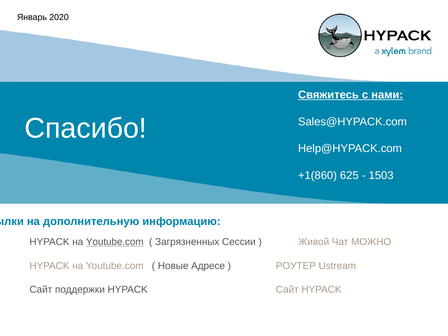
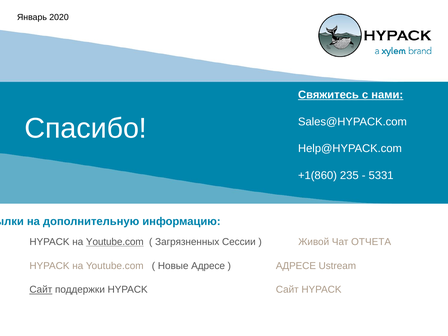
625: 625 -> 235
1503: 1503 -> 5331
МОЖНО: МОЖНО -> ОТЧЕТА
РОУТЕР at (296, 266): РОУТЕР -> АДРЕСЕ
Сайт at (41, 290) underline: none -> present
